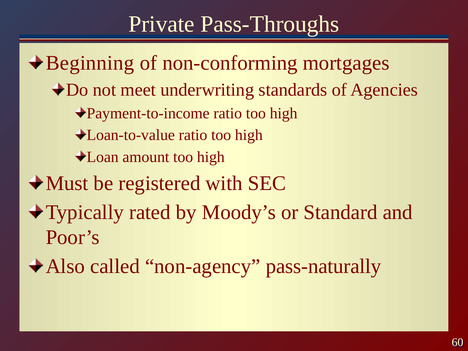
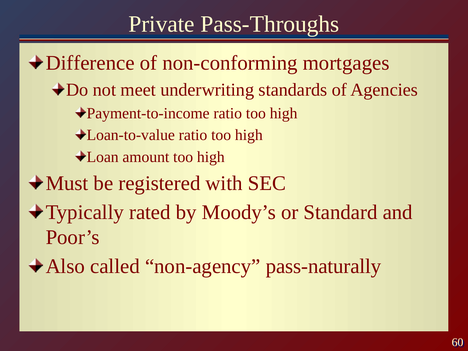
Beginning: Beginning -> Difference
